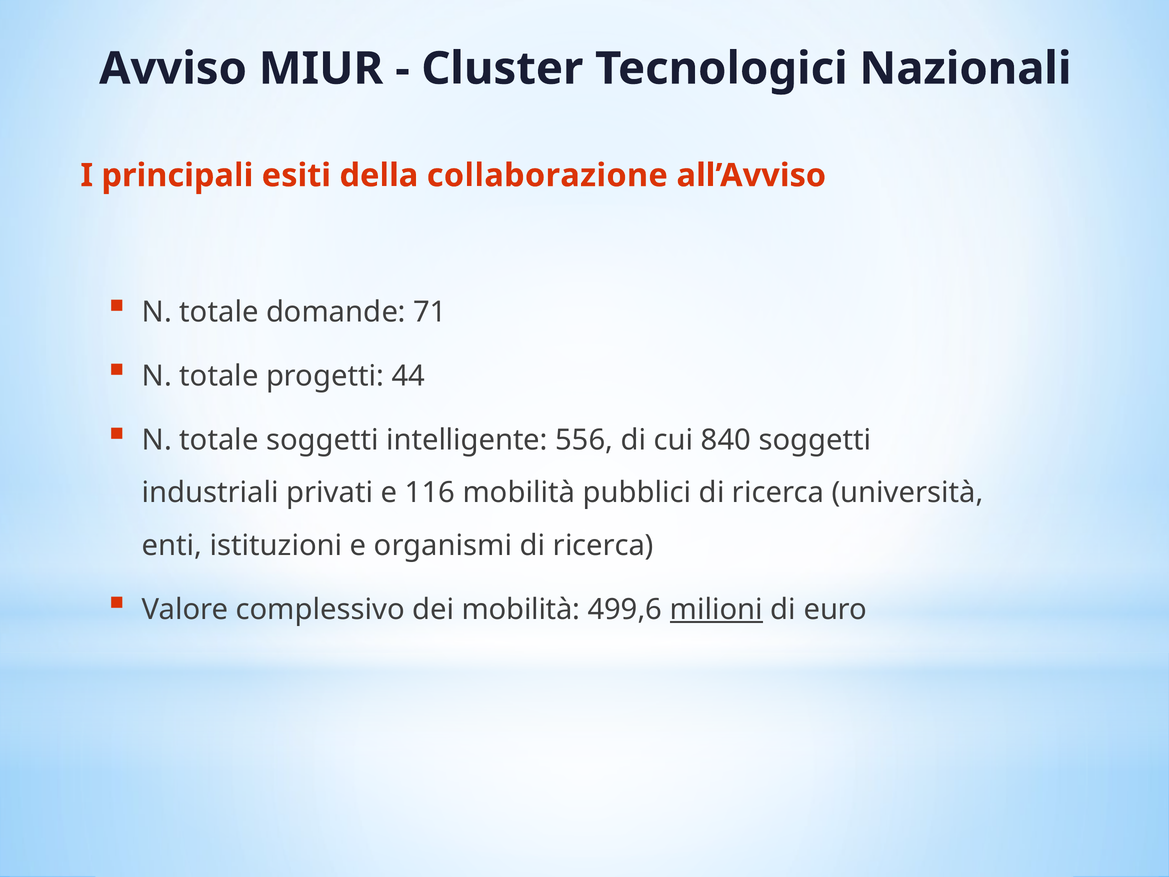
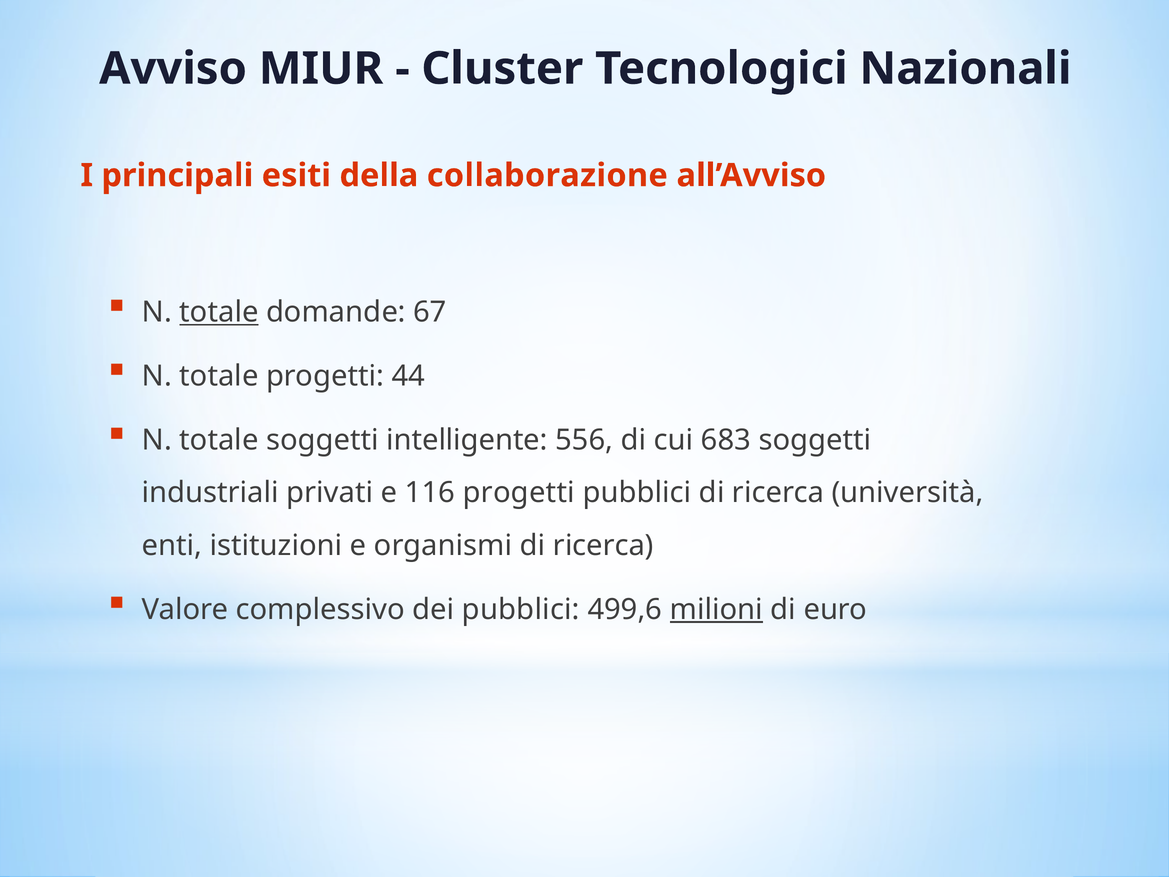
totale at (219, 312) underline: none -> present
71: 71 -> 67
840: 840 -> 683
116 mobilità: mobilità -> progetti
dei mobilità: mobilità -> pubblici
